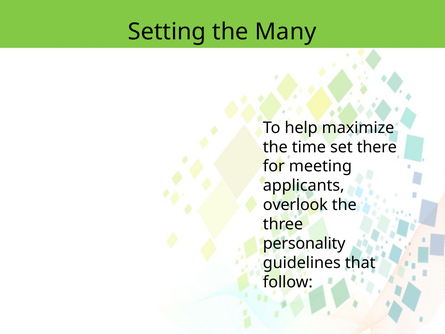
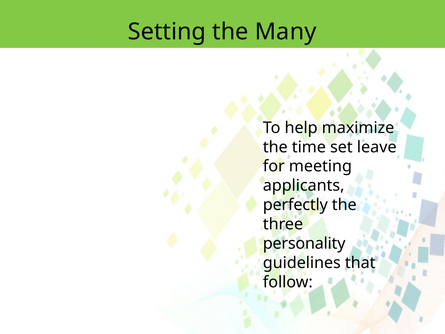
there: there -> leave
overlook: overlook -> perfectly
